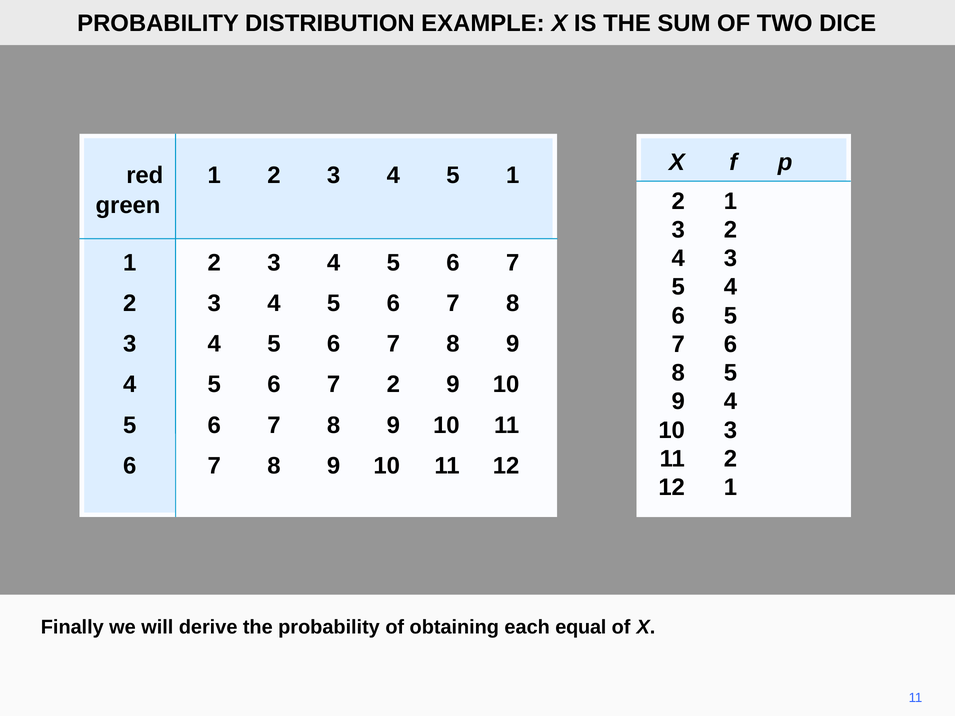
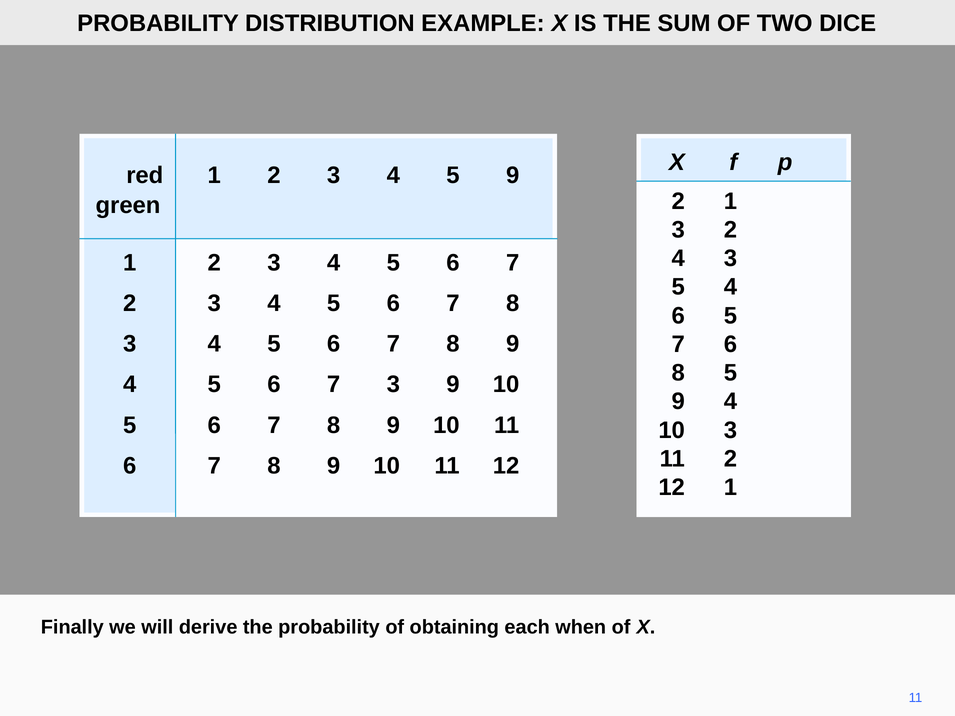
5 1: 1 -> 9
2 at (393, 385): 2 -> 3
equal: equal -> when
